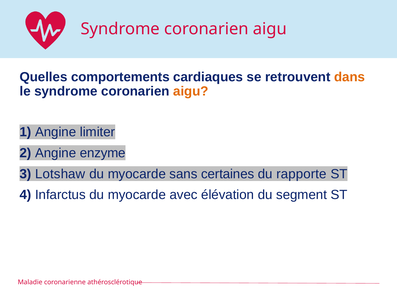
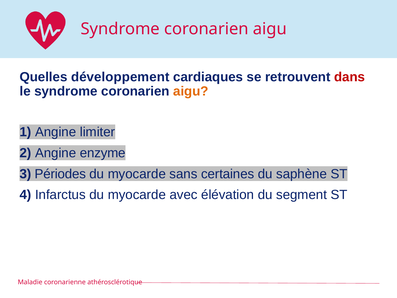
comportements: comportements -> développement
dans colour: orange -> red
Lotshaw: Lotshaw -> Périodes
rapporte: rapporte -> saphène
